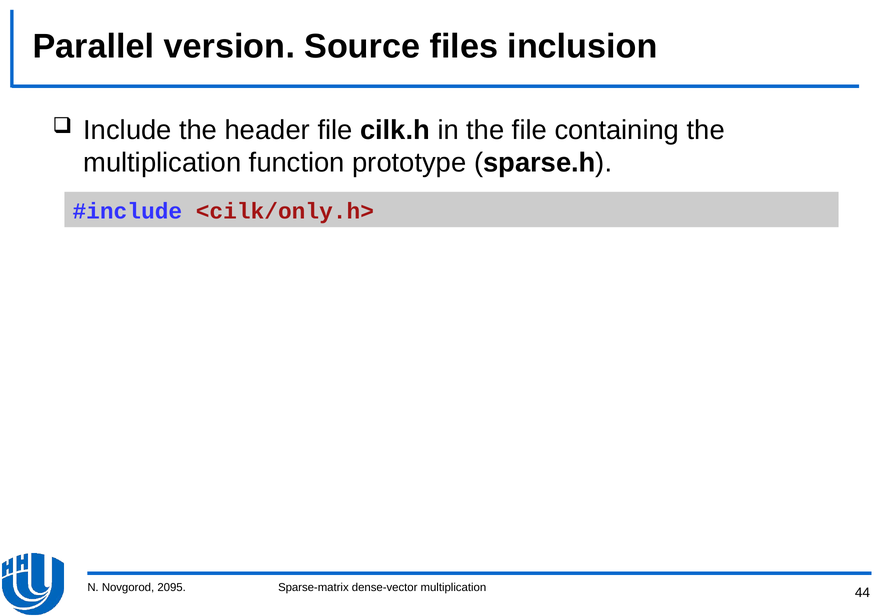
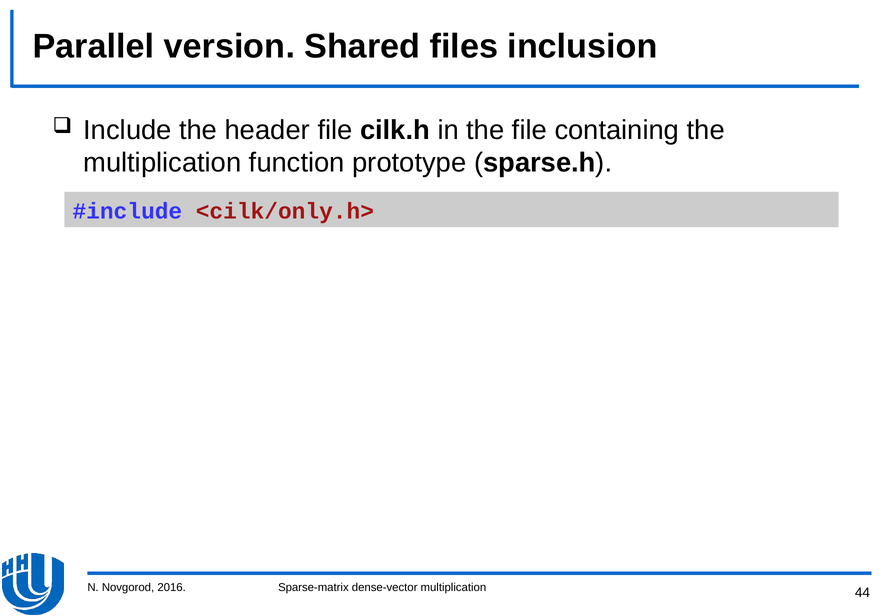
Source: Source -> Shared
2095: 2095 -> 2016
